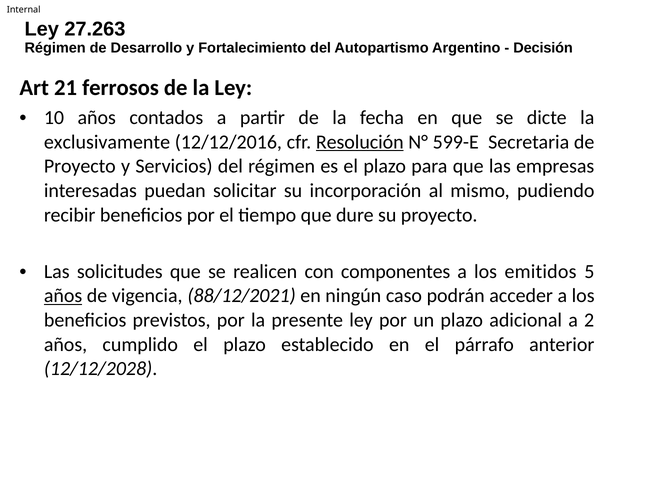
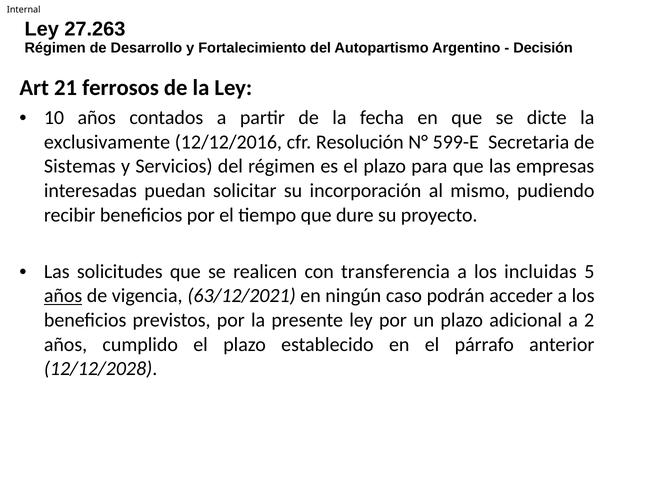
Resolución underline: present -> none
Proyecto at (80, 166): Proyecto -> Sistemas
componentes: componentes -> transferencia
emitidos: emitidos -> incluidas
88/12/2021: 88/12/2021 -> 63/12/2021
